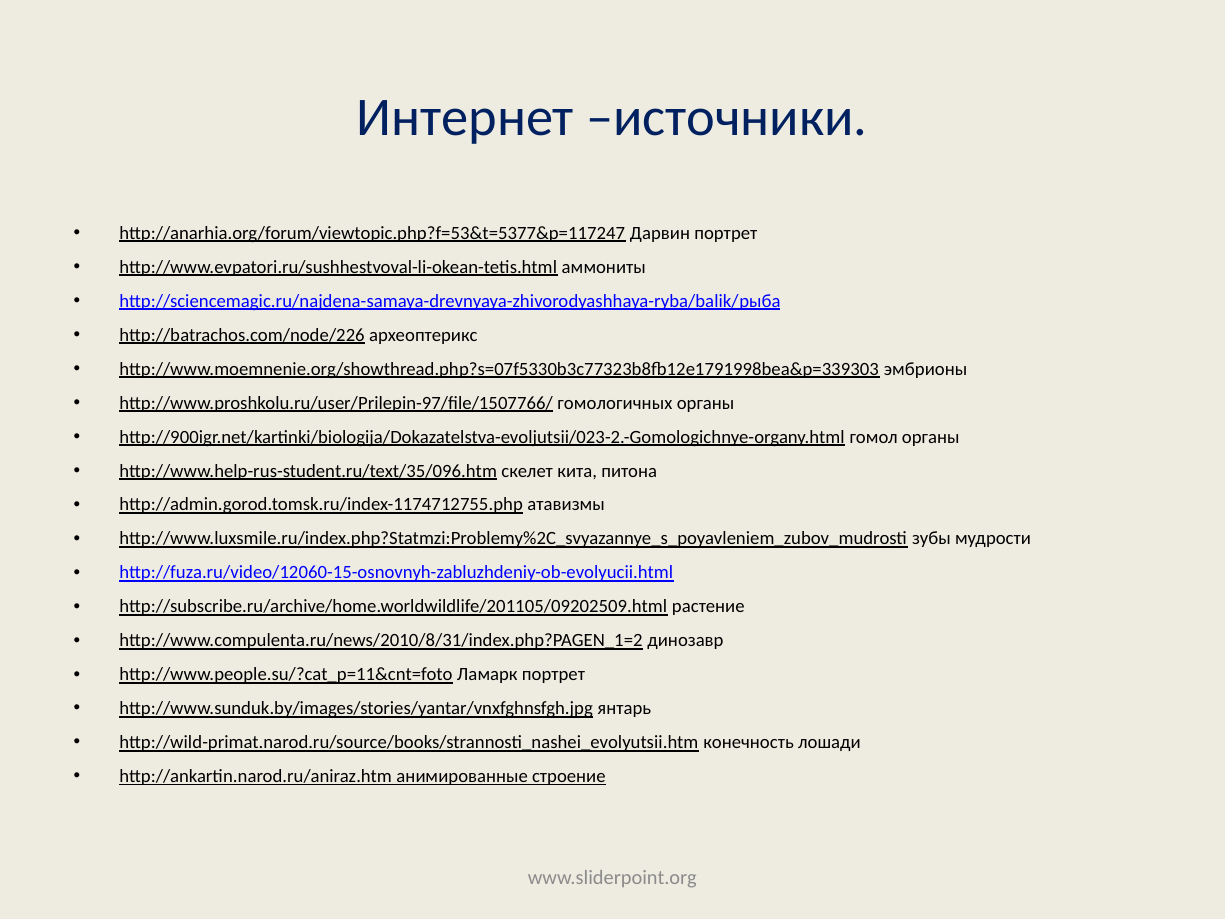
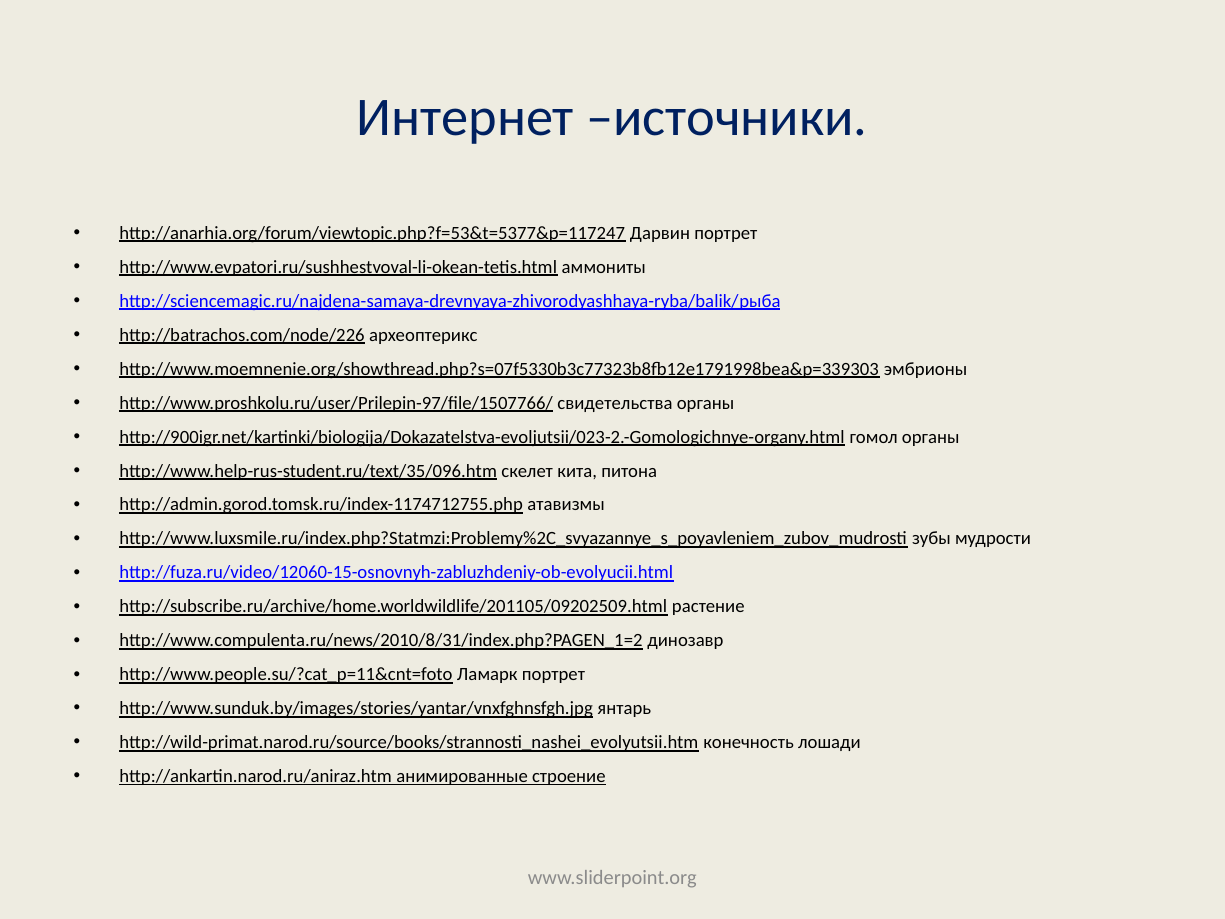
гомологичных: гомологичных -> свидетельства
